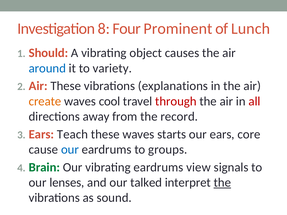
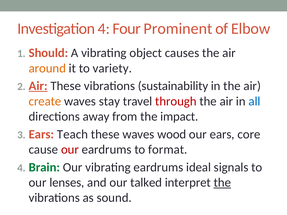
Investigation 8: 8 -> 4
Lunch: Lunch -> Elbow
around colour: blue -> orange
Air at (38, 86) underline: none -> present
explanations: explanations -> sustainability
cool: cool -> stay
all colour: red -> blue
record: record -> impact
starts: starts -> wood
our at (70, 150) colour: blue -> red
groups: groups -> format
view: view -> ideal
